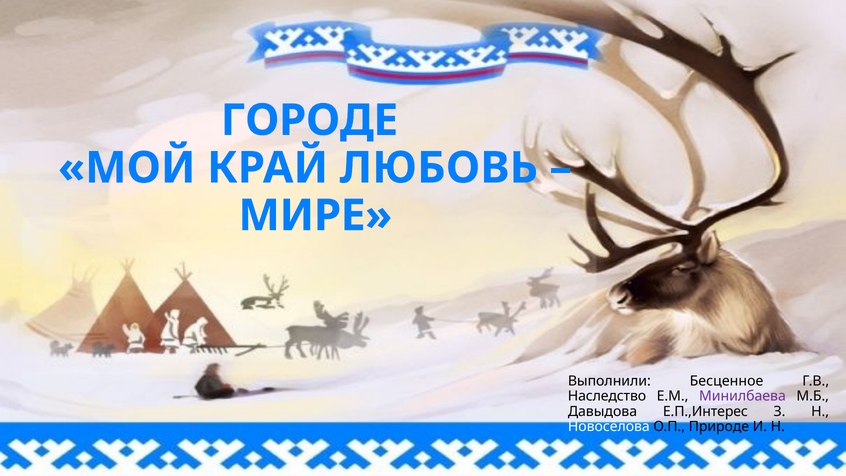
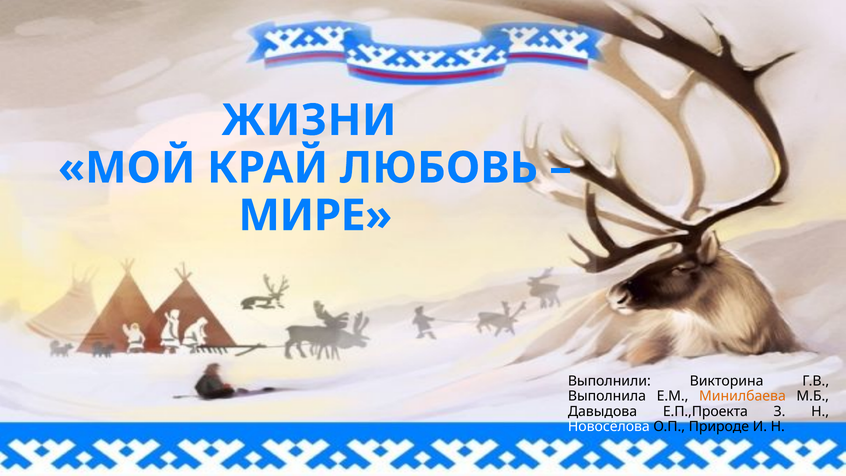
ГОРОДЕ: ГОРОДЕ -> ЖИЗНИ
Бесценное: Бесценное -> Викторина
Наследство: Наследство -> Выполнила
Минилбаева colour: purple -> orange
Е.П.,Интерес: Е.П.,Интерес -> Е.П.,Проекта
